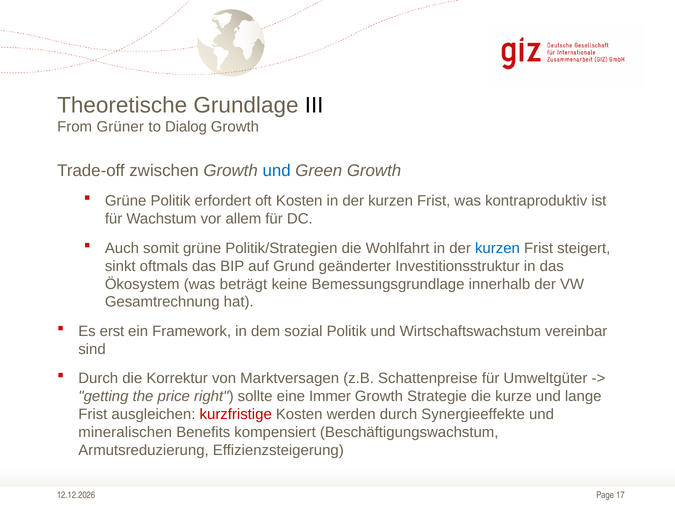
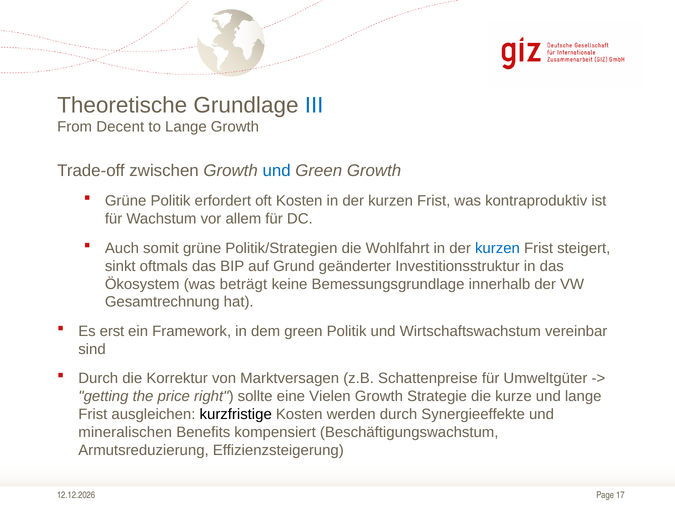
III colour: black -> blue
Grüner: Grüner -> Decent
to Dialog: Dialog -> Lange
dem sozial: sozial -> green
Immer: Immer -> Vielen
kurzfristige colour: red -> black
